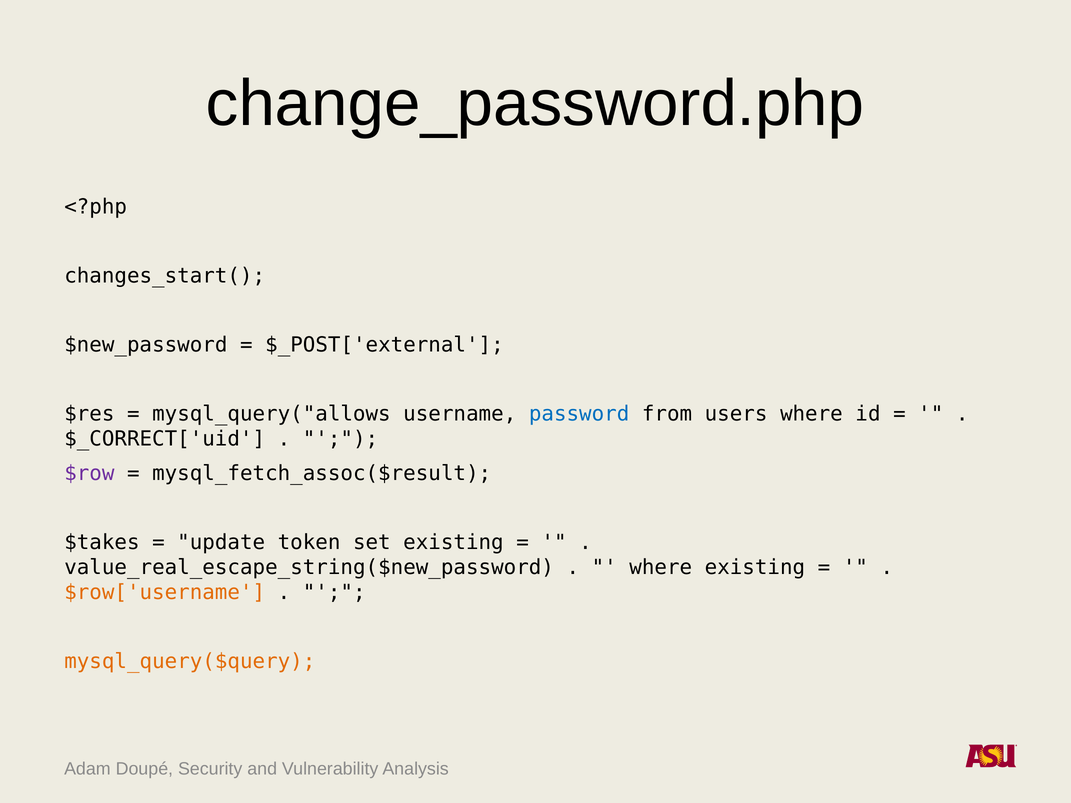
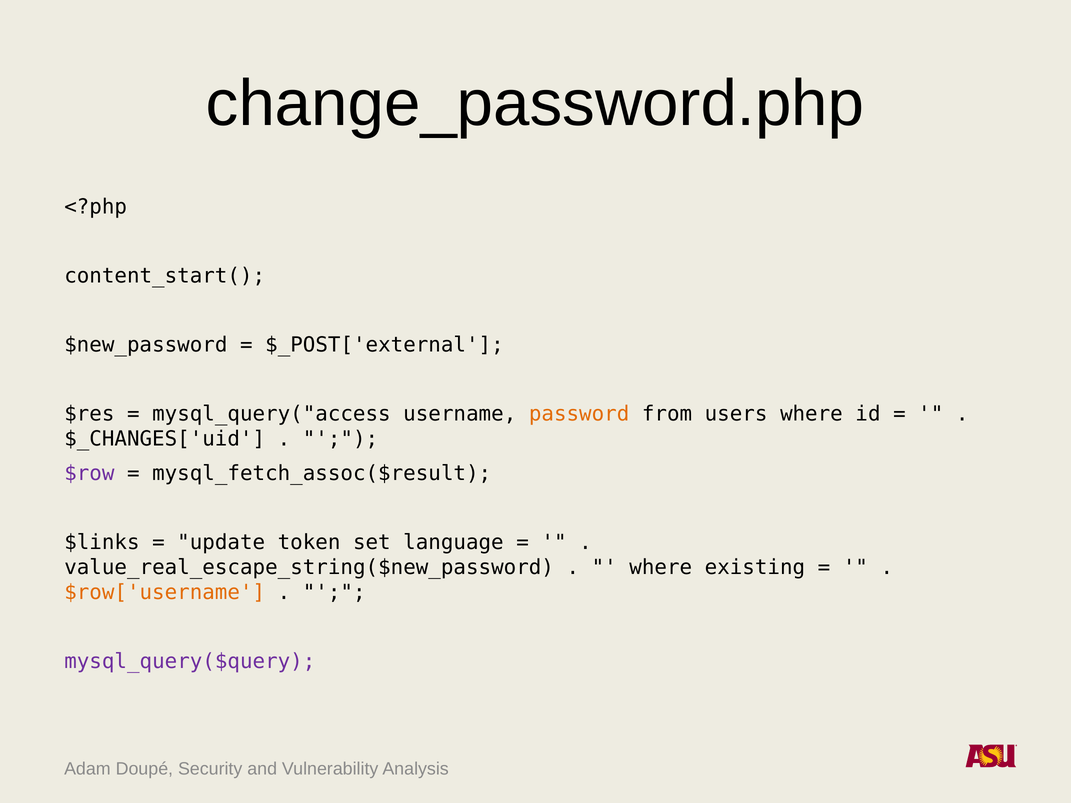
changes_start(: changes_start( -> content_start(
mysql_query("allows: mysql_query("allows -> mysql_query("access
password colour: blue -> orange
$_CORRECT['uid: $_CORRECT['uid -> $_CHANGES['uid
$takes: $takes -> $links
set existing: existing -> language
mysql_query($query colour: orange -> purple
